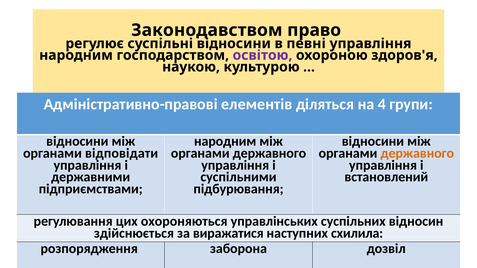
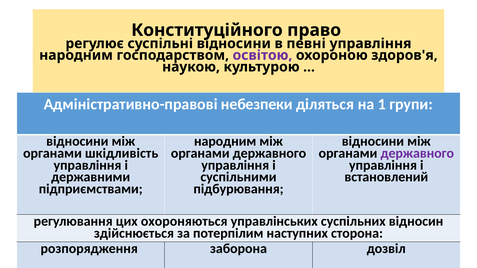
Законодавством: Законодавством -> Конституційного
елементів: елементів -> небезпеки
4: 4 -> 1
відповідати: відповідати -> шкідливість
державного at (417, 153) colour: orange -> purple
виражатися: виражатися -> потерпілим
схилила: схилила -> сторона
